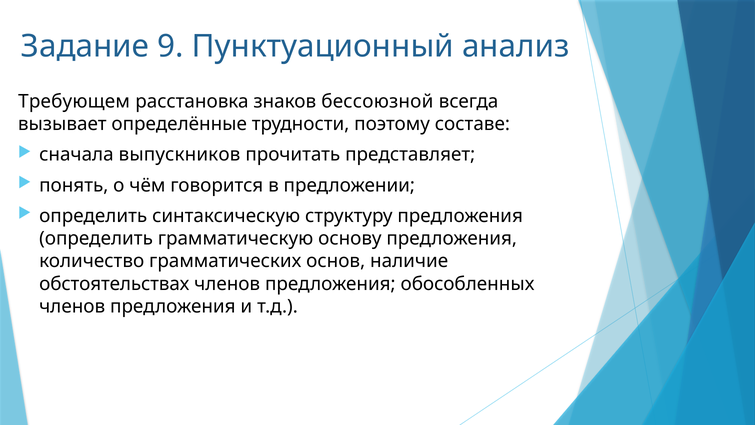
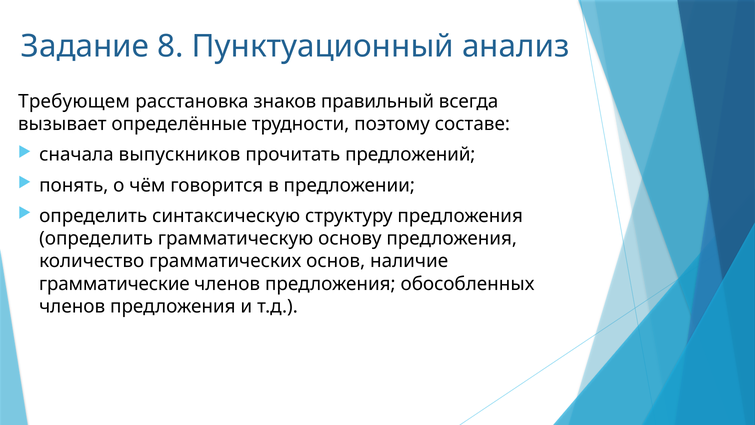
9: 9 -> 8
бессоюзной: бессоюзной -> правильный
представляет: представляет -> предложений
обстоятельствах: обстоятельствах -> грамматические
